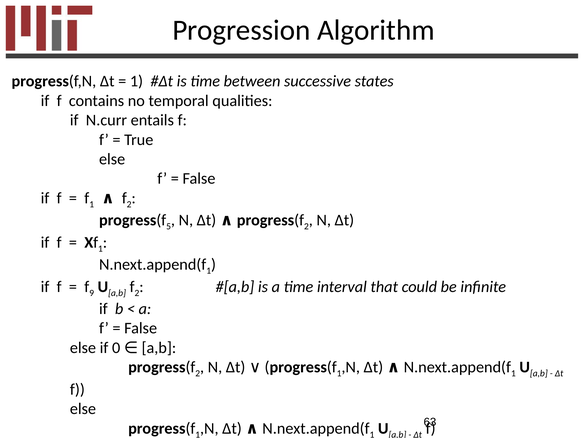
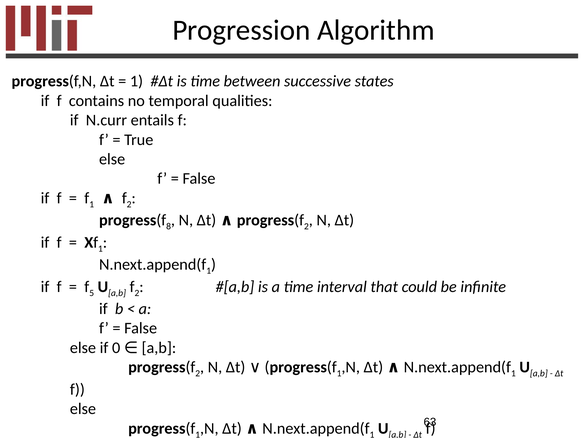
5: 5 -> 8
9: 9 -> 5
